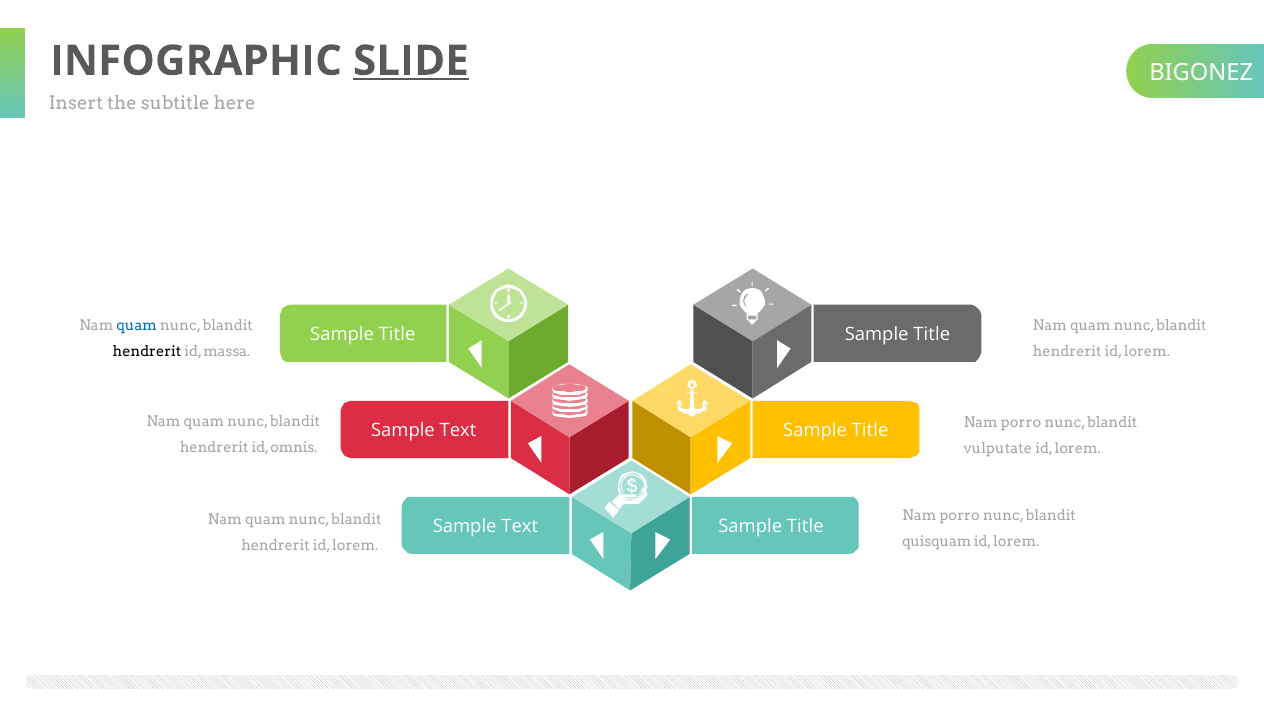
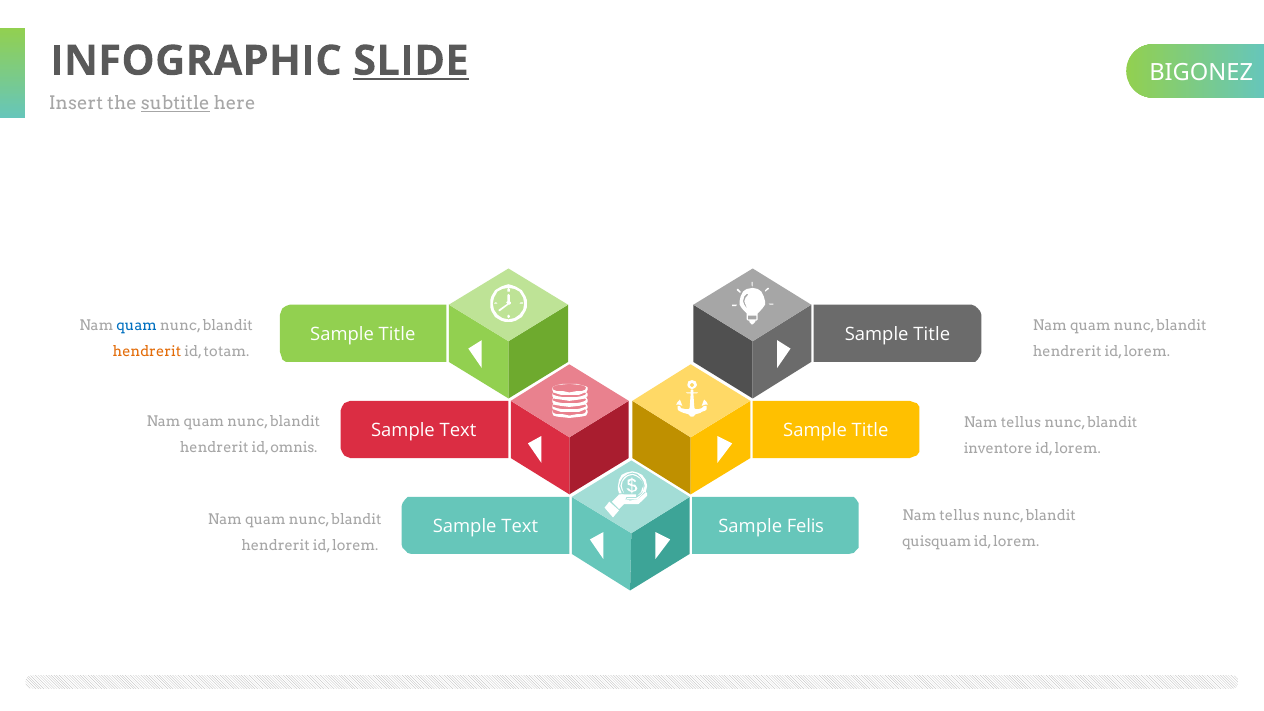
subtitle underline: none -> present
hendrerit at (147, 352) colour: black -> orange
massa: massa -> totam
porro at (1021, 422): porro -> tellus
vulputate: vulputate -> inventore
porro at (960, 516): porro -> tellus
Text Sample Title: Title -> Felis
